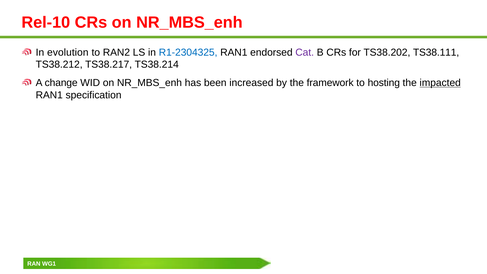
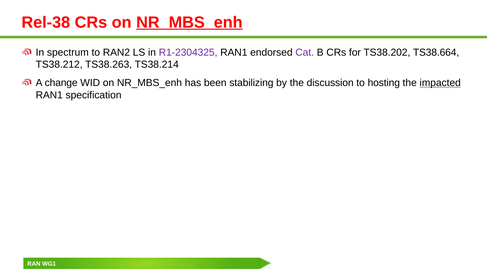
Rel-10: Rel-10 -> Rel-38
NR_MBS_enh at (189, 22) underline: none -> present
evolution: evolution -> spectrum
R1-2304325 colour: blue -> purple
TS38.111: TS38.111 -> TS38.664
TS38.217: TS38.217 -> TS38.263
increased: increased -> stabilizing
framework: framework -> discussion
